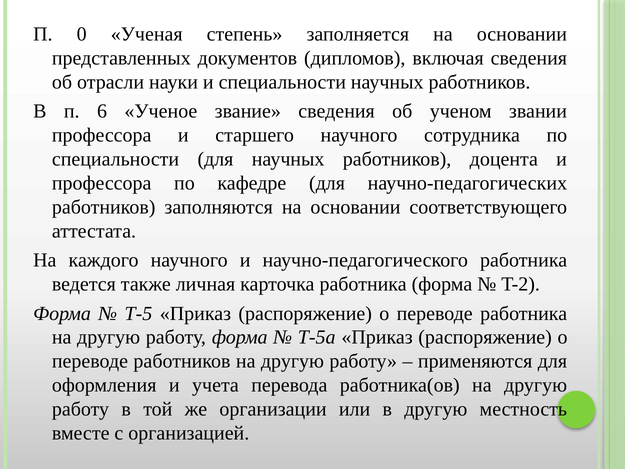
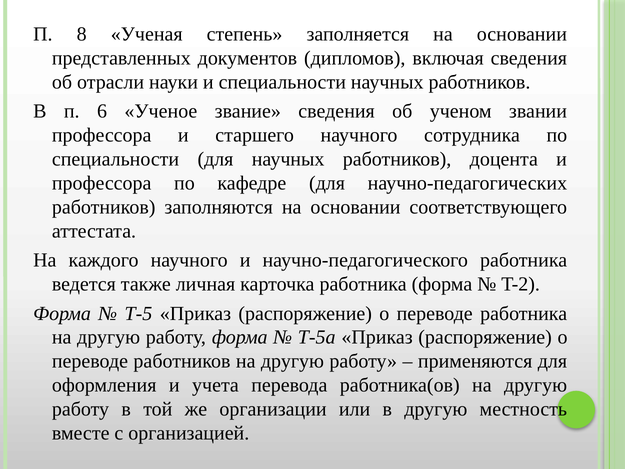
0: 0 -> 8
